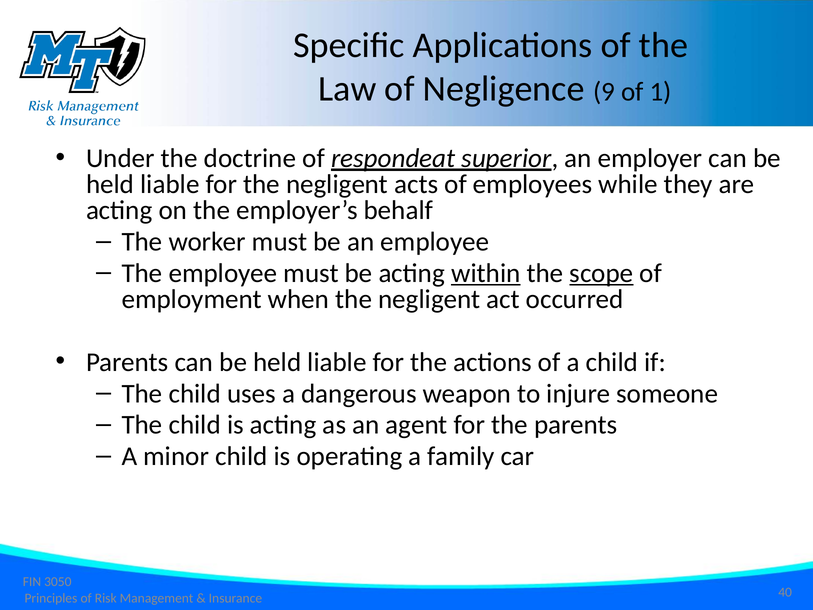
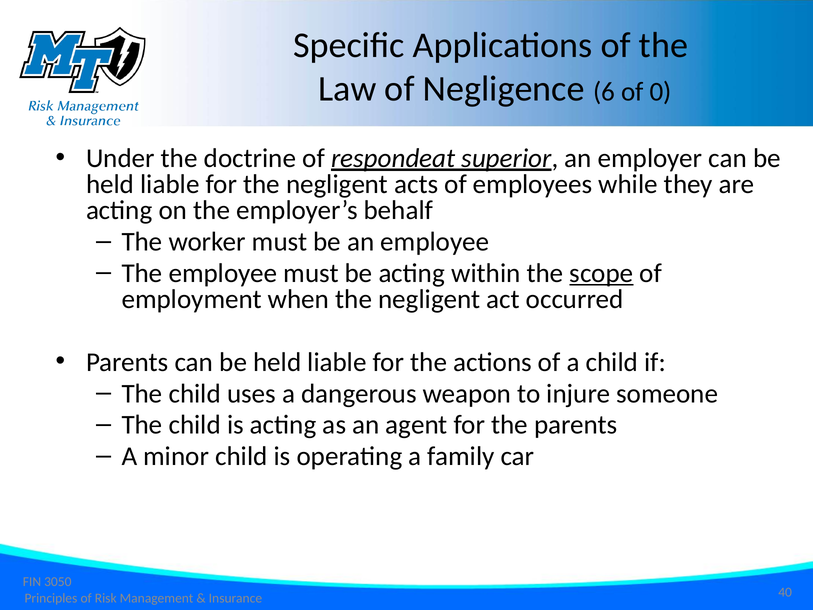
9: 9 -> 6
1: 1 -> 0
within underline: present -> none
